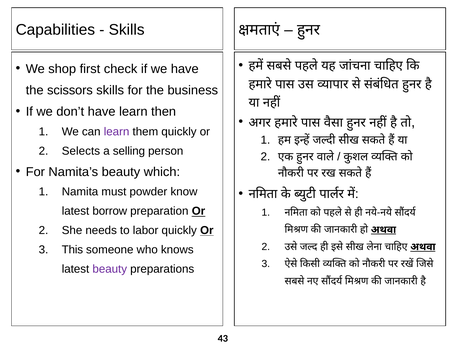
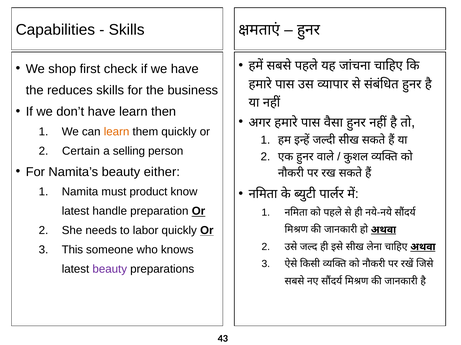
scissors: scissors -> reduces
learn at (117, 132) colour: purple -> orange
Selects: Selects -> Certain
which: which -> either
powder: powder -> product
borrow: borrow -> handle
